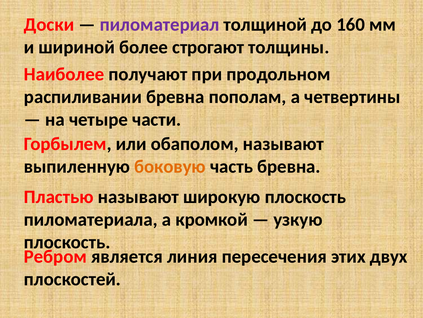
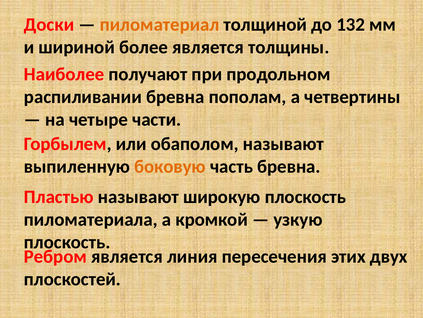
пиломатериал colour: purple -> orange
160: 160 -> 132
более строгают: строгают -> является
